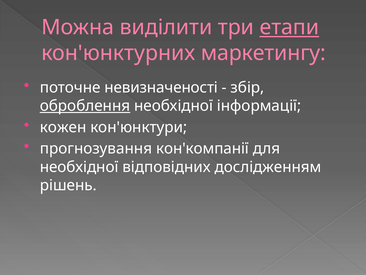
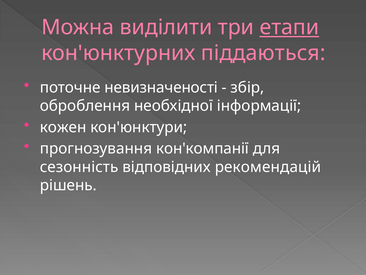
маркетингу: маркетингу -> піддаються
оброблення underline: present -> none
необхідної at (79, 167): необхідної -> сезонність
дослідженням: дослідженням -> рекомендацій
